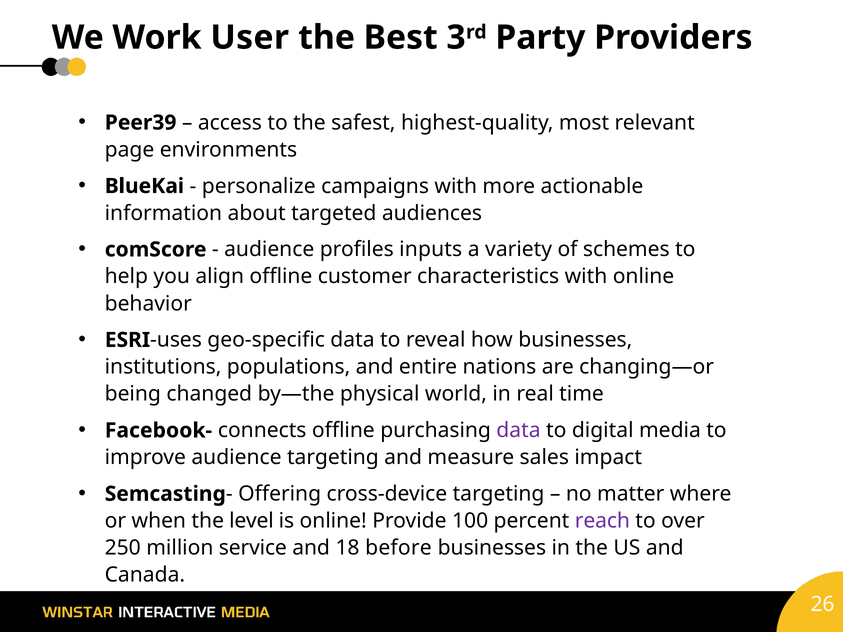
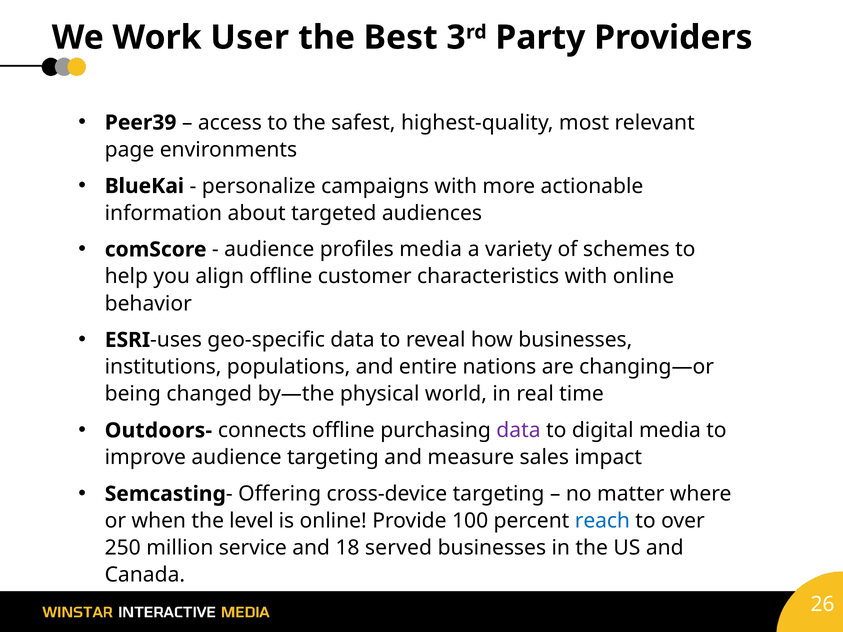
profiles inputs: inputs -> media
Facebook-: Facebook- -> Outdoors-
reach colour: purple -> blue
before: before -> served
